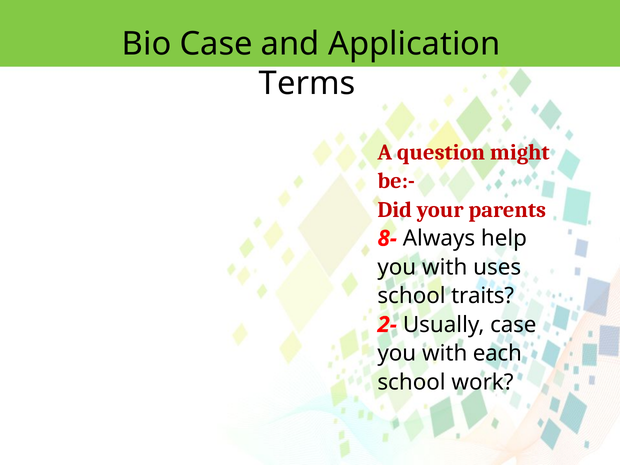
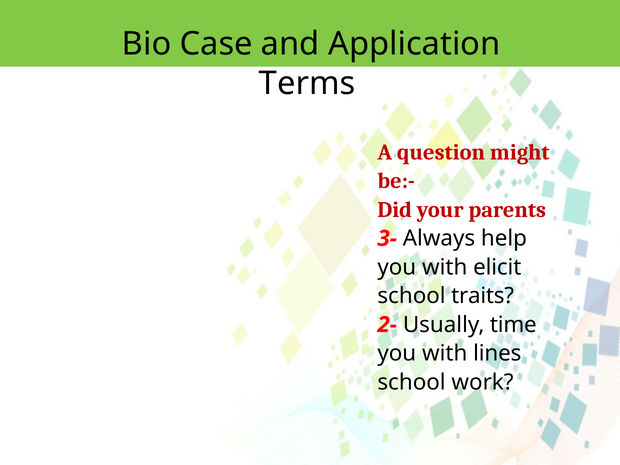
8-: 8- -> 3-
uses: uses -> elicit
Usually case: case -> time
each: each -> lines
